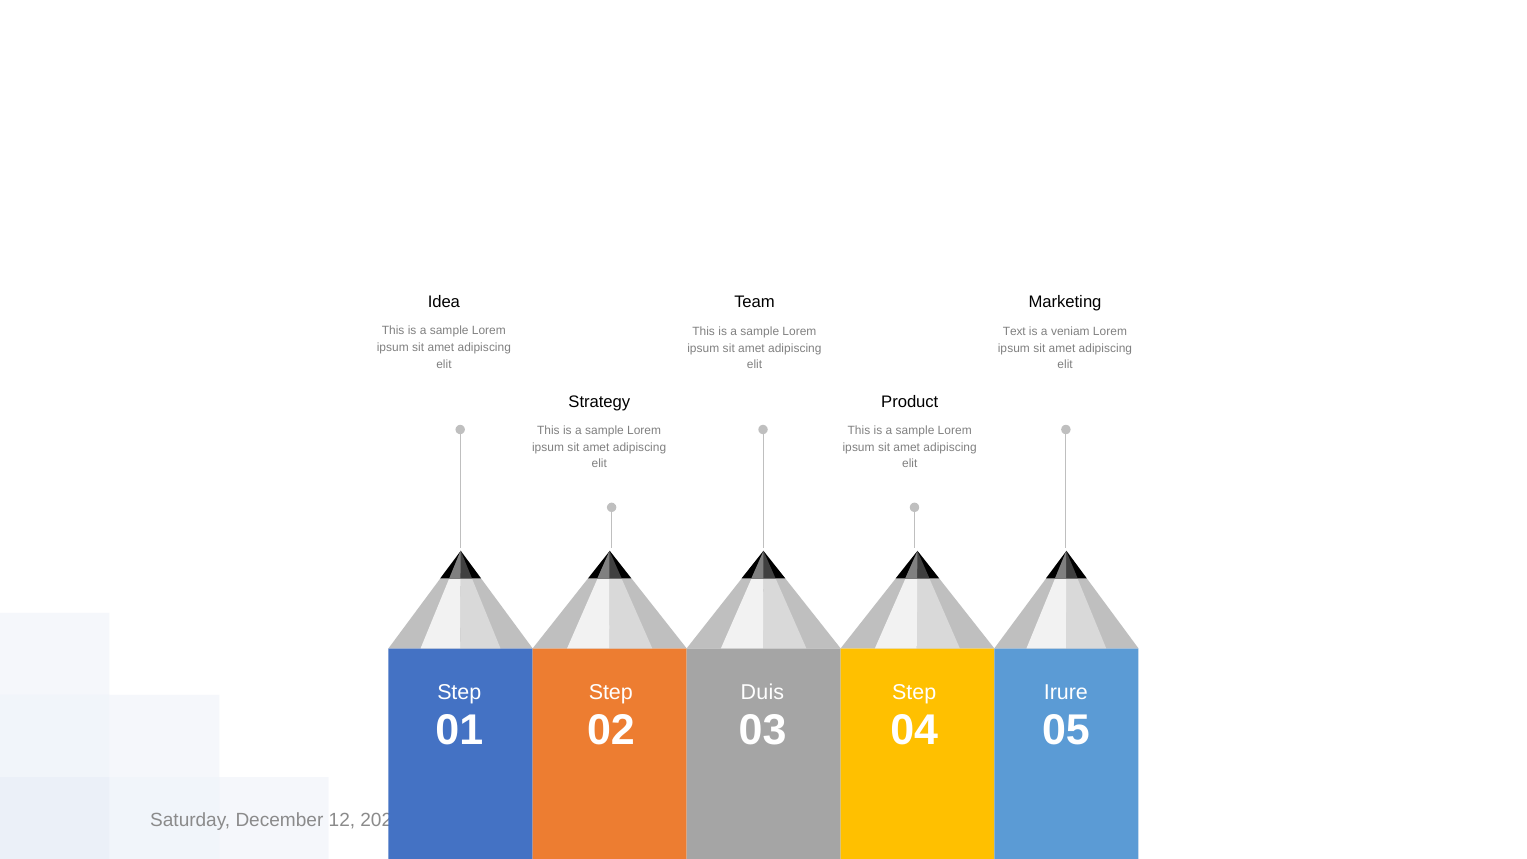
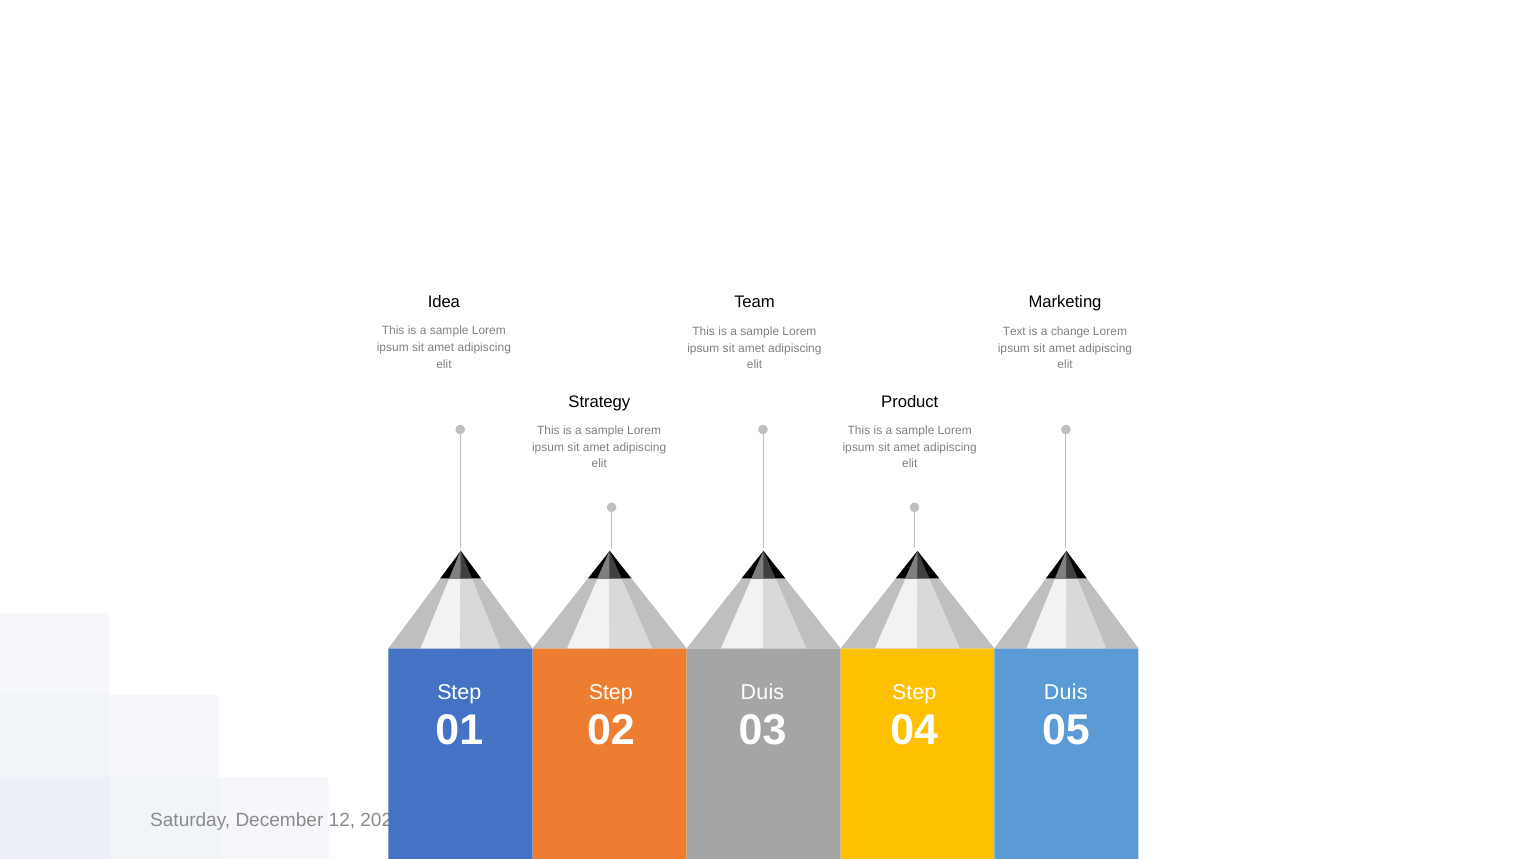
veniam: veniam -> change
Irure at (1066, 693): Irure -> Duis
